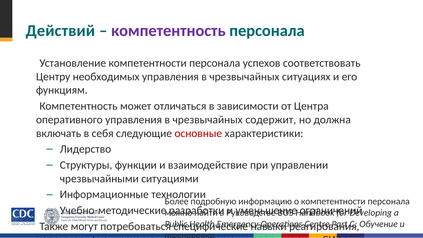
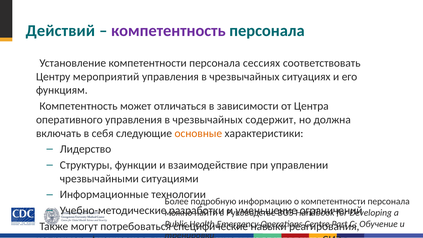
успехов: успехов -> сессиях
необходимых: необходимых -> мероприятий
основные colour: red -> orange
